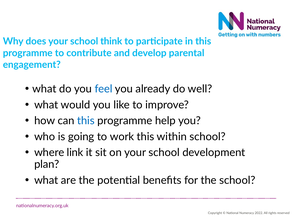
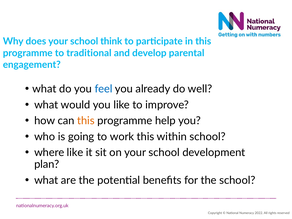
contribute: contribute -> traditional
this at (86, 121) colour: blue -> orange
where link: link -> like
